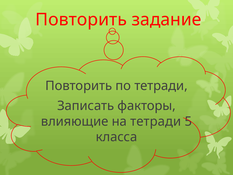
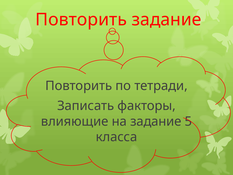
на тетради: тетради -> задание
